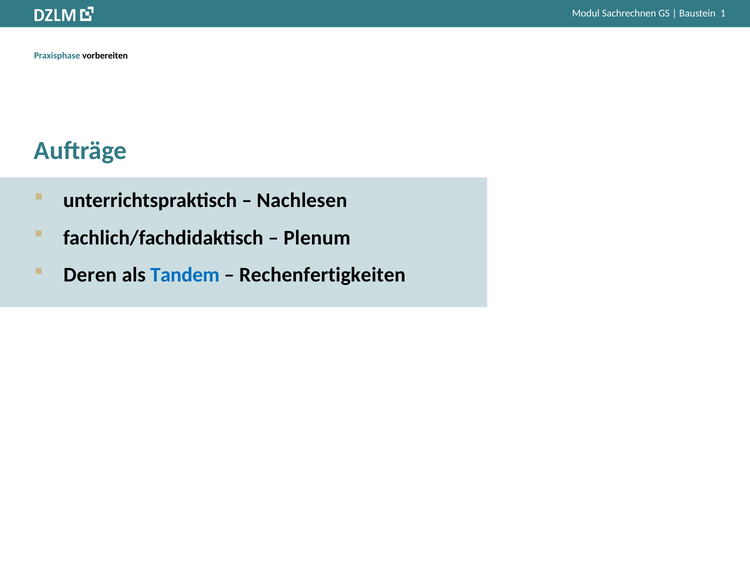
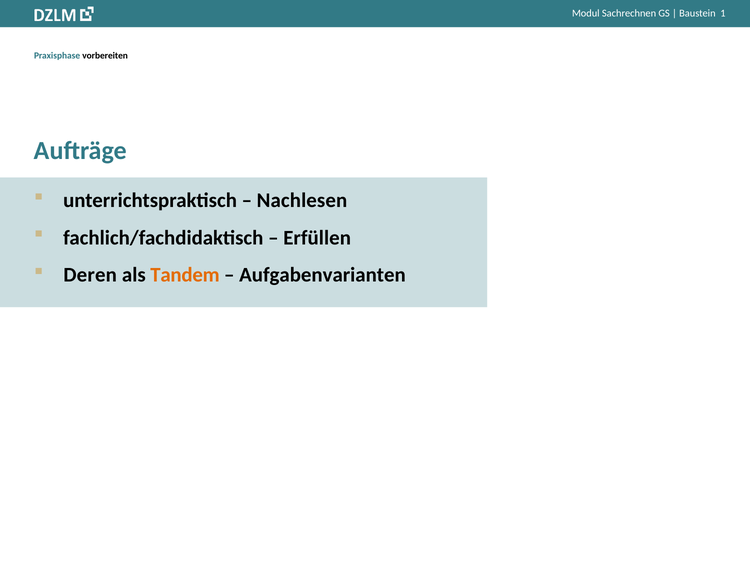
Plenum: Plenum -> Erfüllen
Tandem colour: blue -> orange
Rechenfertigkeiten: Rechenfertigkeiten -> Aufgabenvarianten
